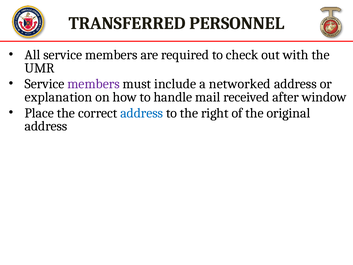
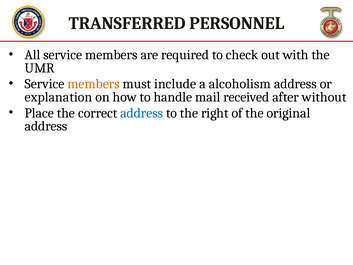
members at (94, 84) colour: purple -> orange
networked: networked -> alcoholism
window: window -> without
